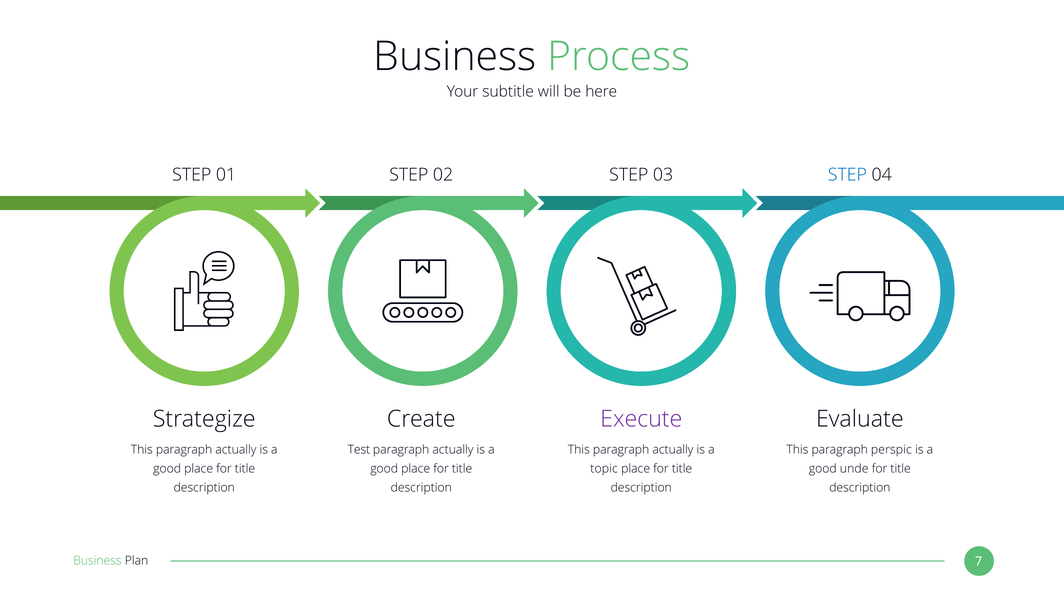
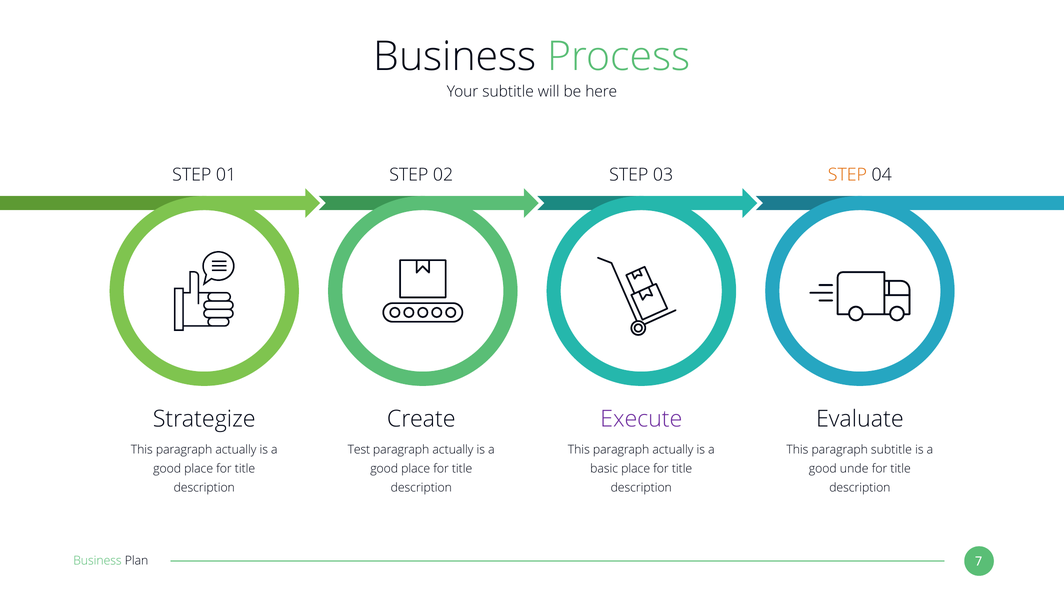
STEP at (847, 175) colour: blue -> orange
paragraph perspic: perspic -> subtitle
topic: topic -> basic
